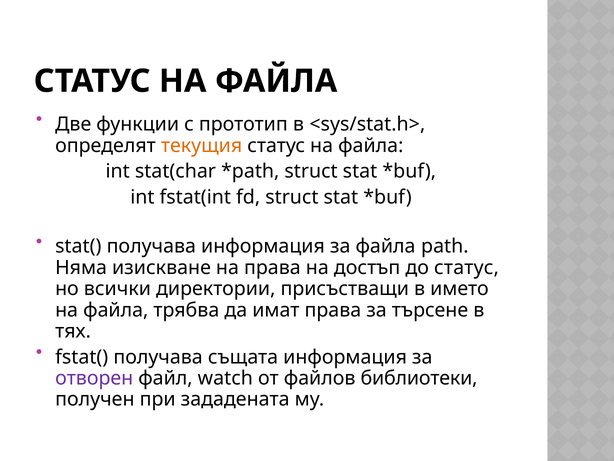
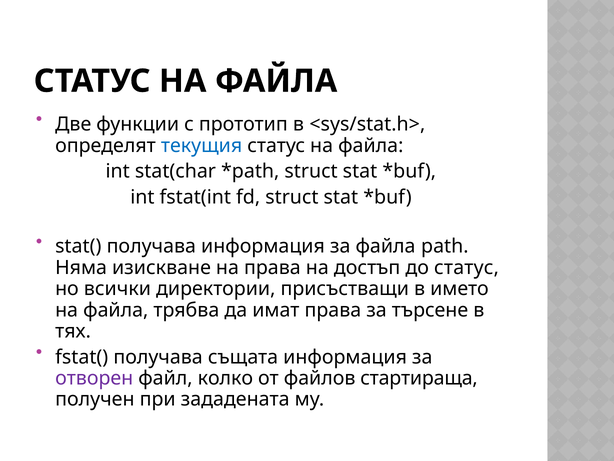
текущия colour: orange -> blue
watch: watch -> колко
библиотеки: библиотеки -> стартираща
